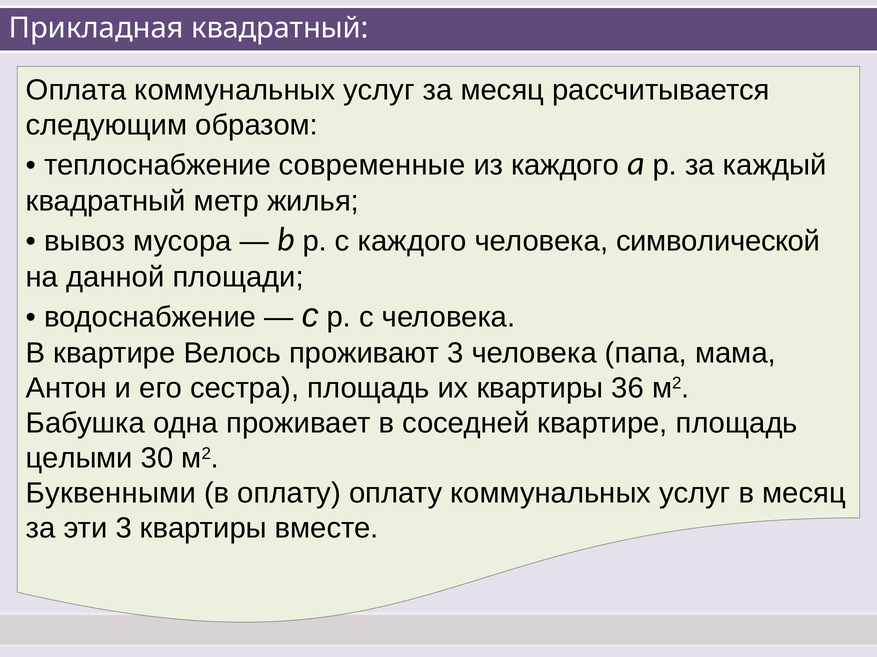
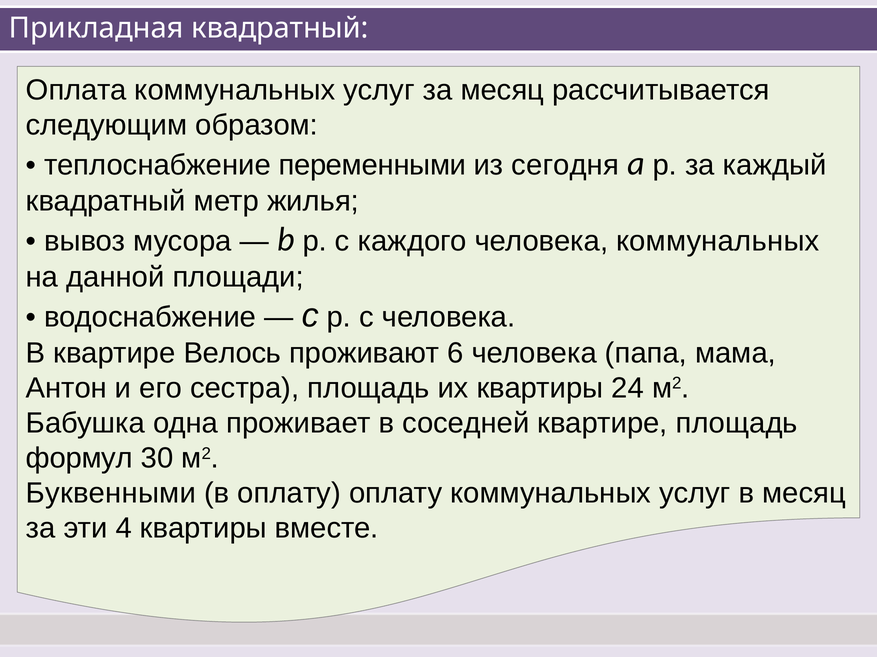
современные: современные -> переменными
из каждого: каждого -> сегодня
человека символической: символической -> коммунальных
проживают 3: 3 -> 6
36: 36 -> 24
целыми: целыми -> формул
эти 3: 3 -> 4
